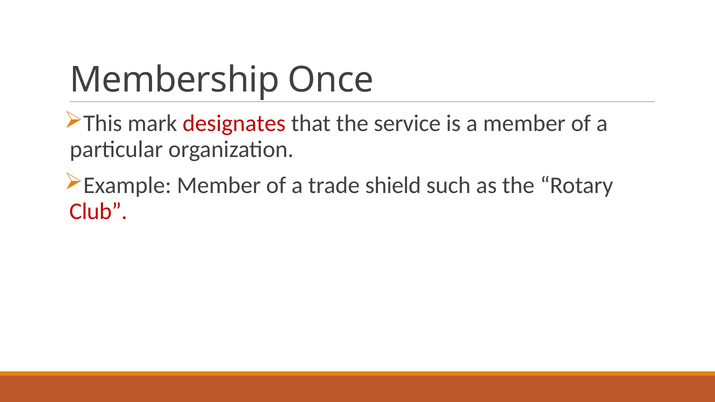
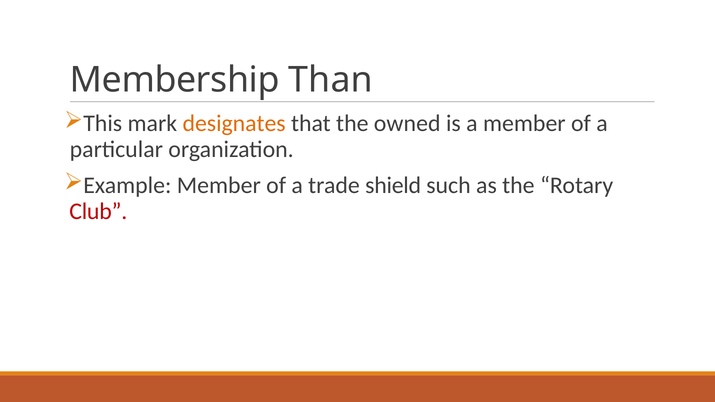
Once: Once -> Than
designates colour: red -> orange
service: service -> owned
